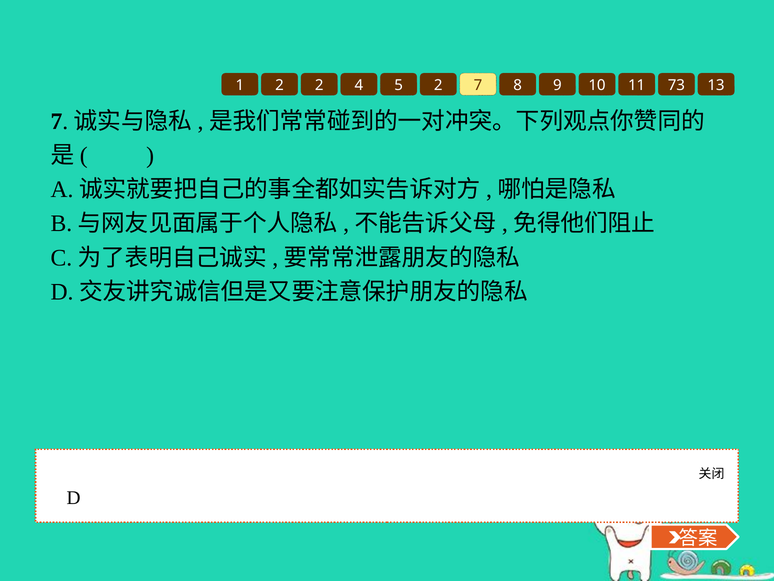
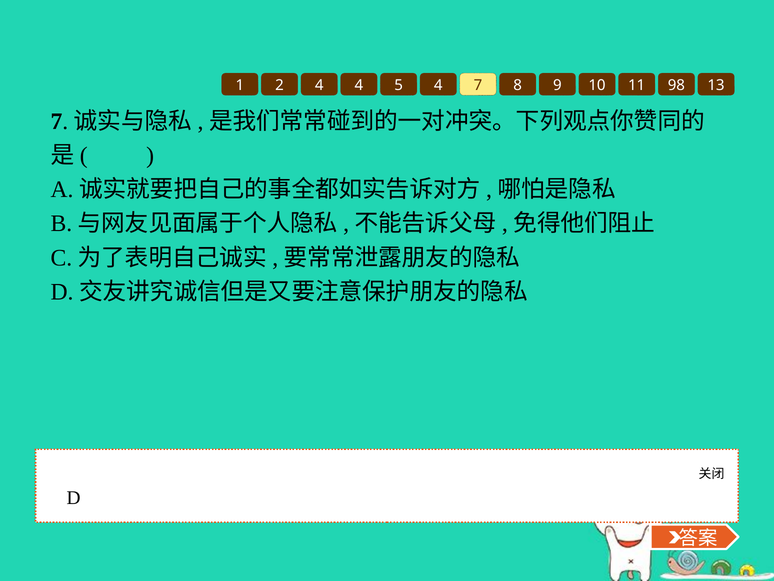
2 2: 2 -> 4
5 2: 2 -> 4
73: 73 -> 98
